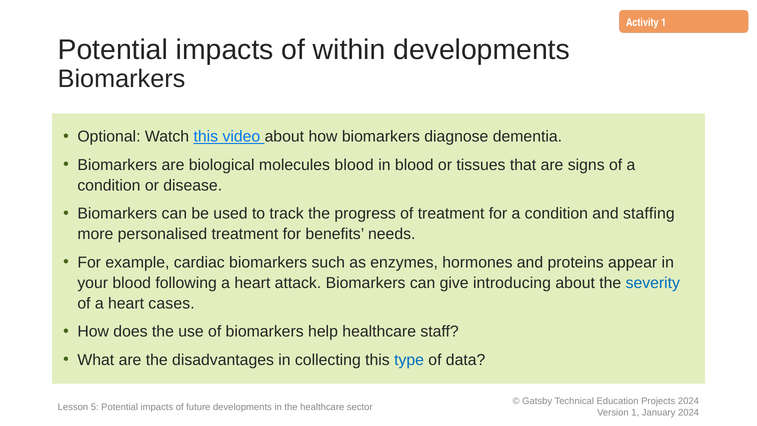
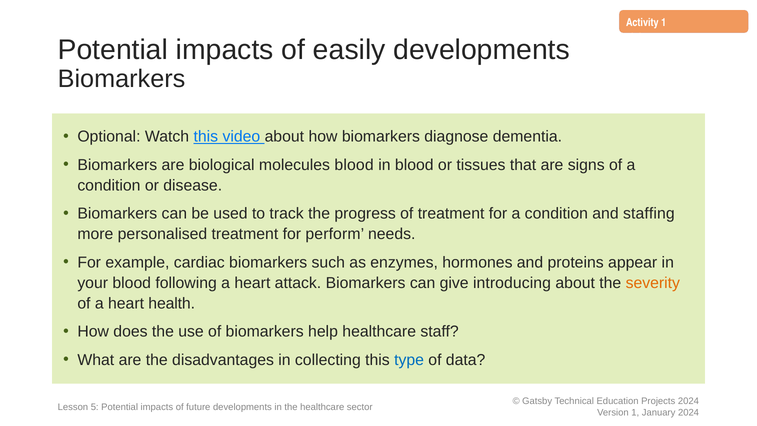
within: within -> easily
benefits: benefits -> perform
severity colour: blue -> orange
cases: cases -> health
